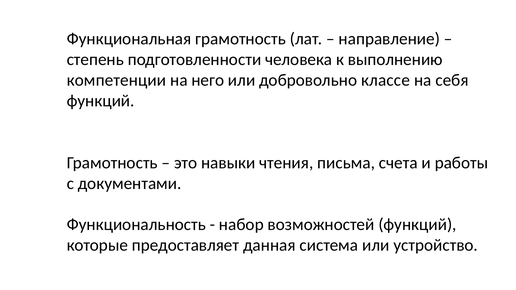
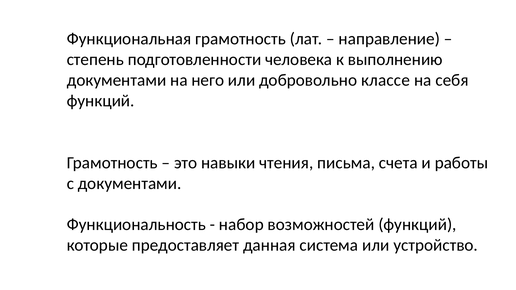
компетенции at (116, 80): компетенции -> документами
